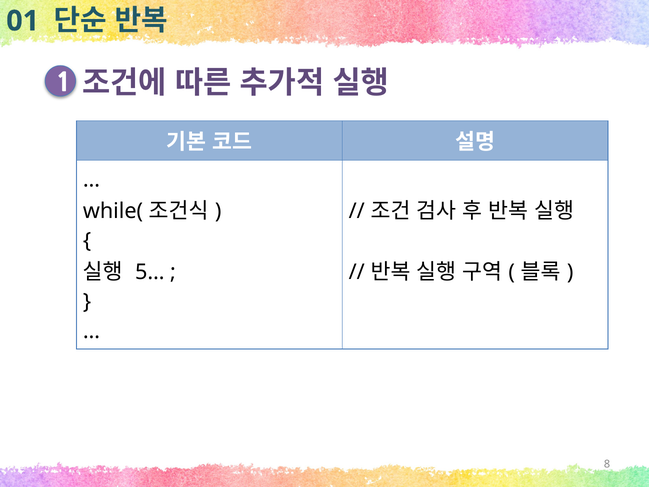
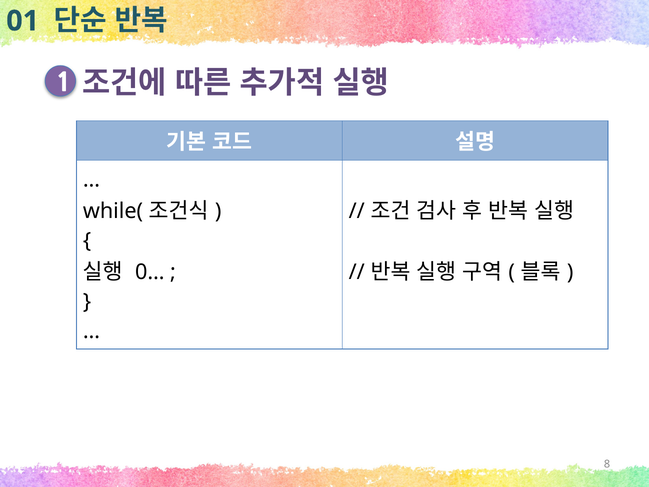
5…: 5… -> 0…
